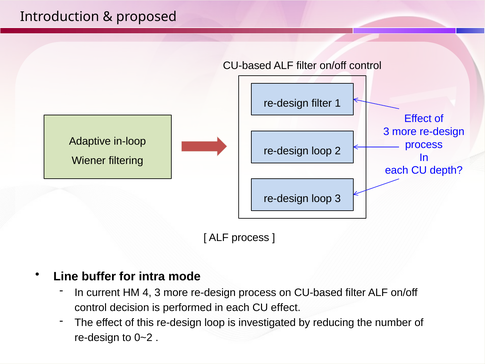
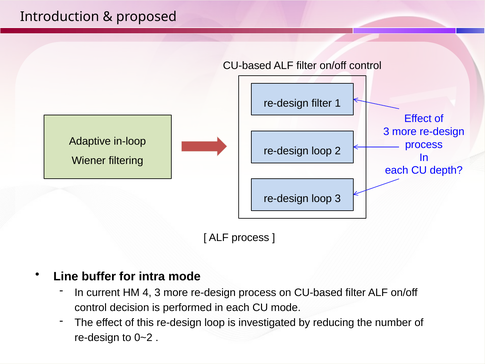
CU effect: effect -> mode
